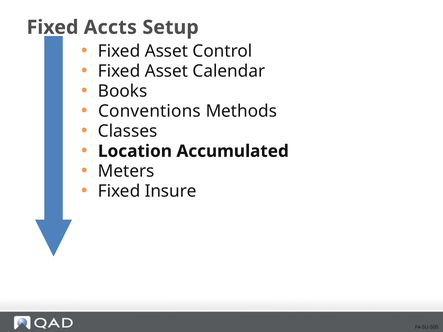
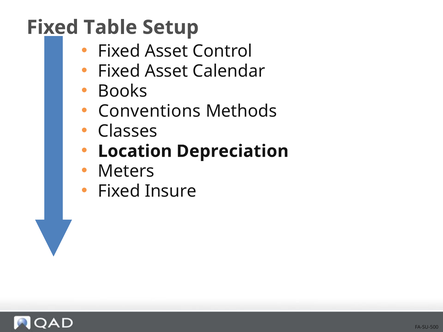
Accts: Accts -> Table
Accumulated: Accumulated -> Depreciation
